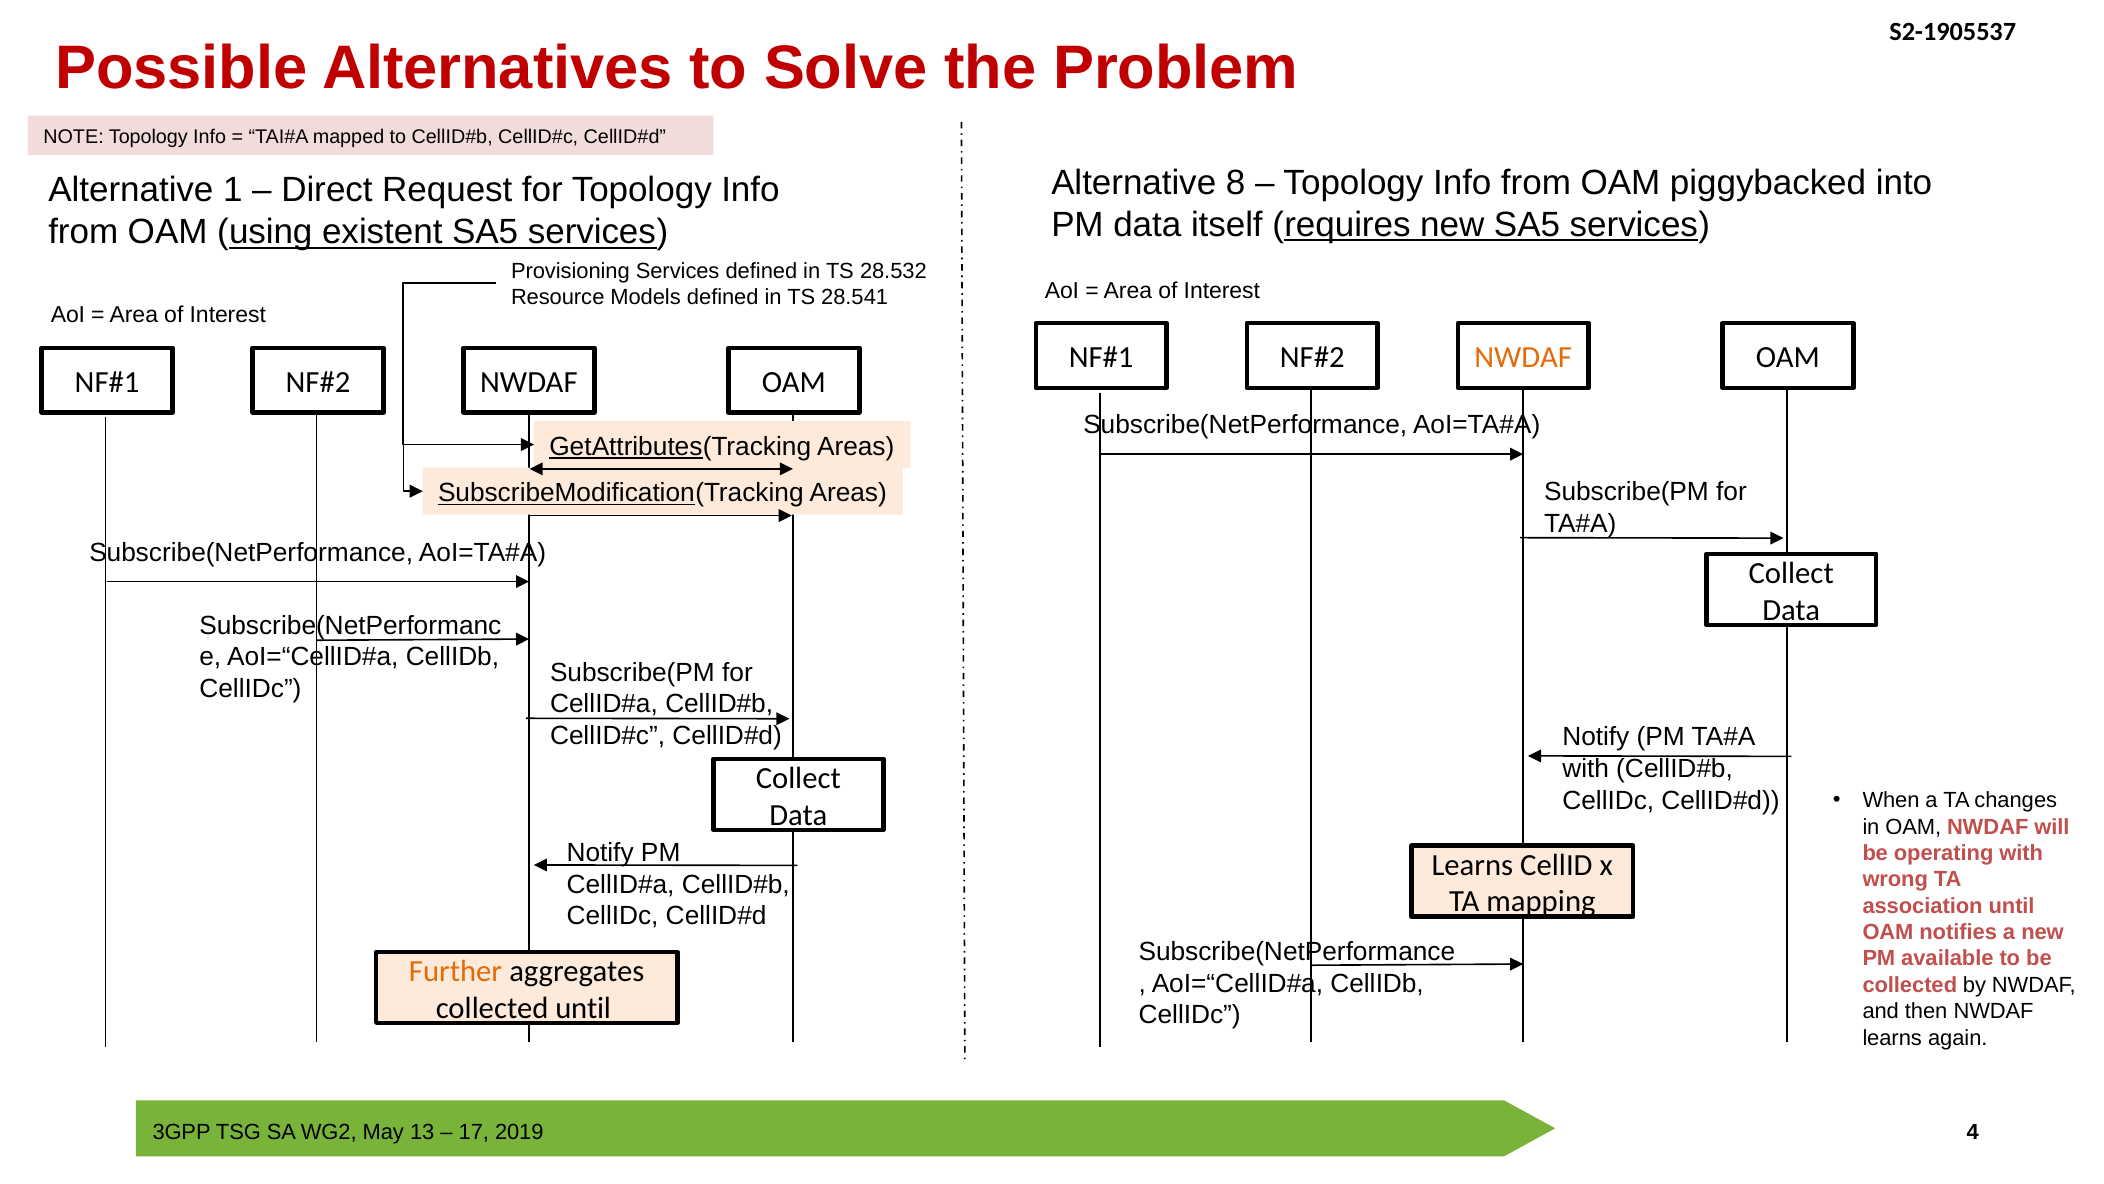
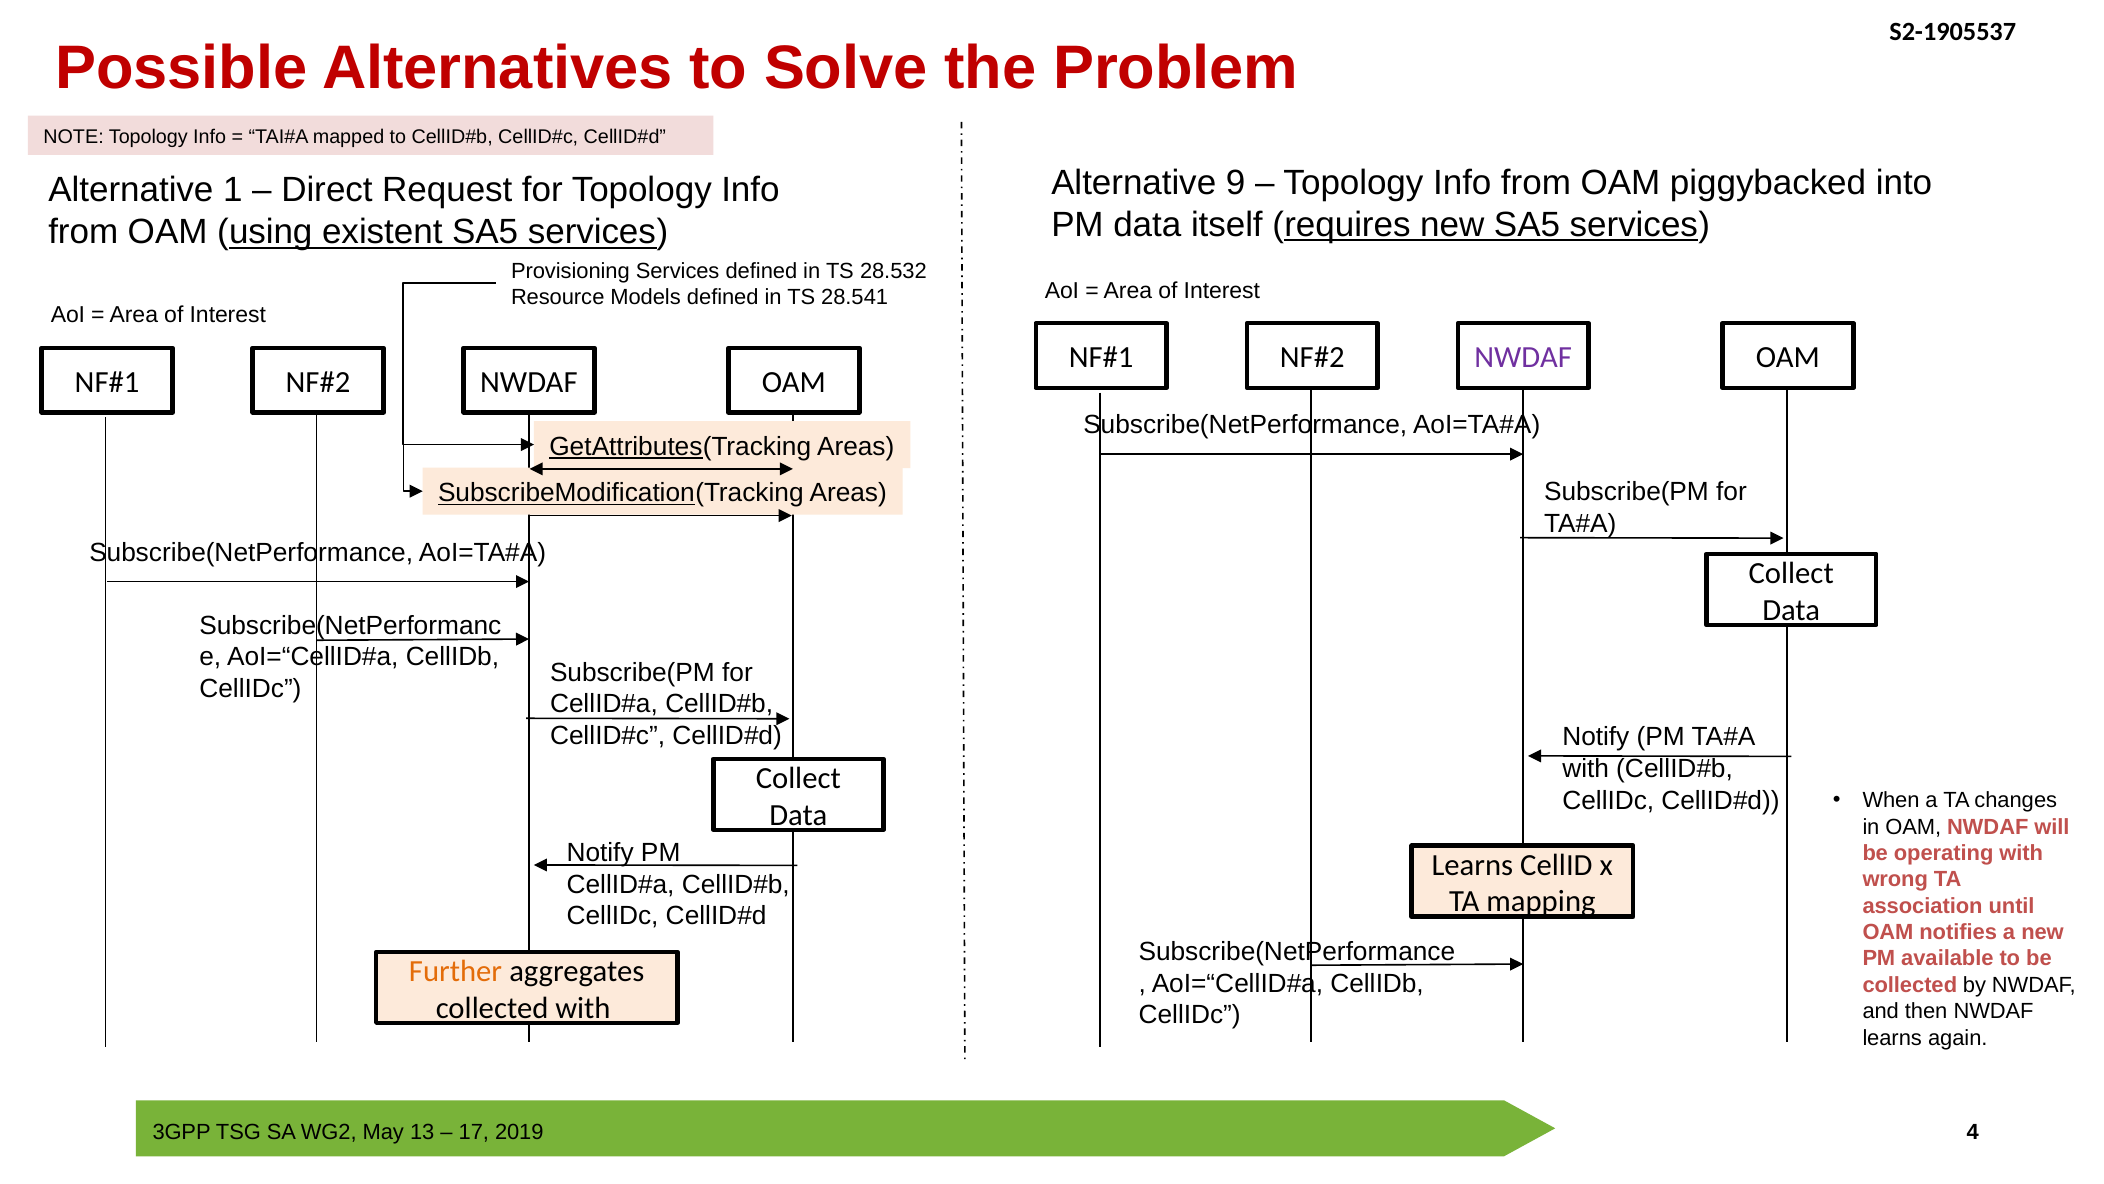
8: 8 -> 9
NWDAF at (1523, 358) colour: orange -> purple
collected until: until -> with
